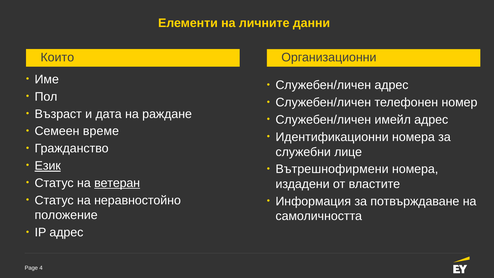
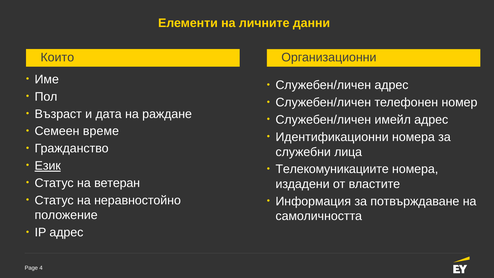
лице: лице -> лица
Вътрешнофирмени: Вътрешнофирмени -> Телекомуникациите
ветеран underline: present -> none
